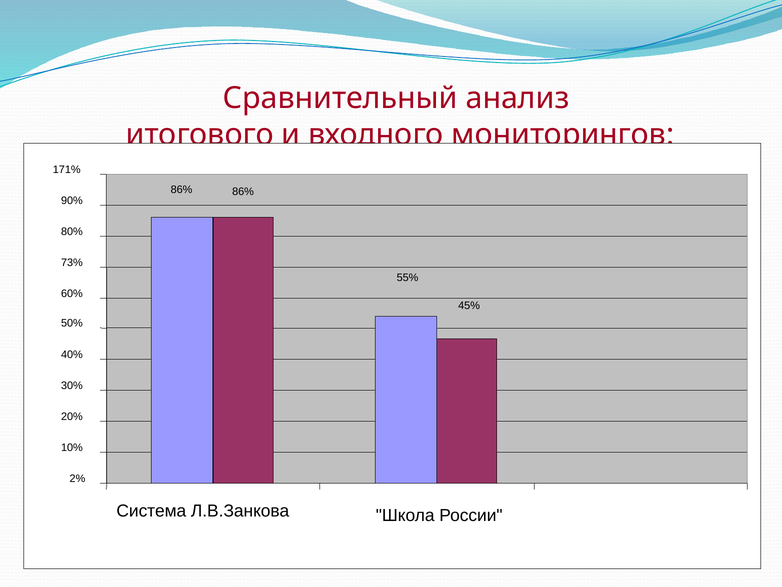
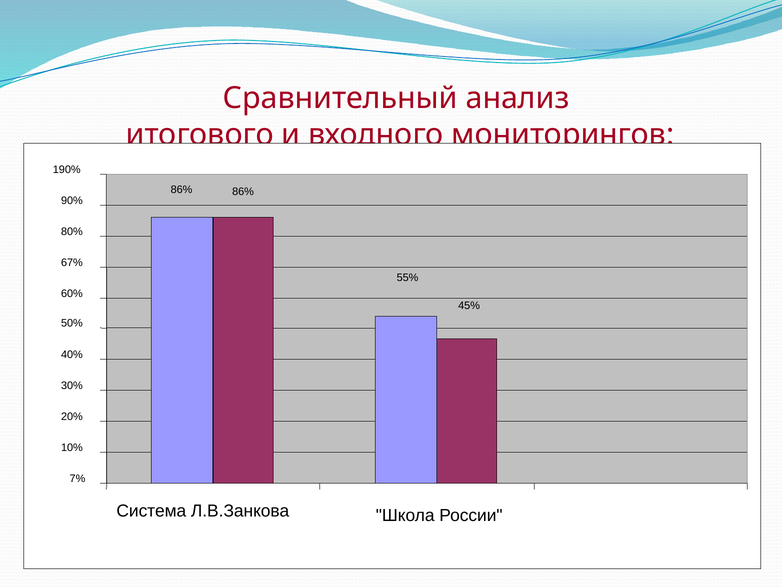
171%: 171% -> 190%
73%: 73% -> 67%
2%: 2% -> 7%
